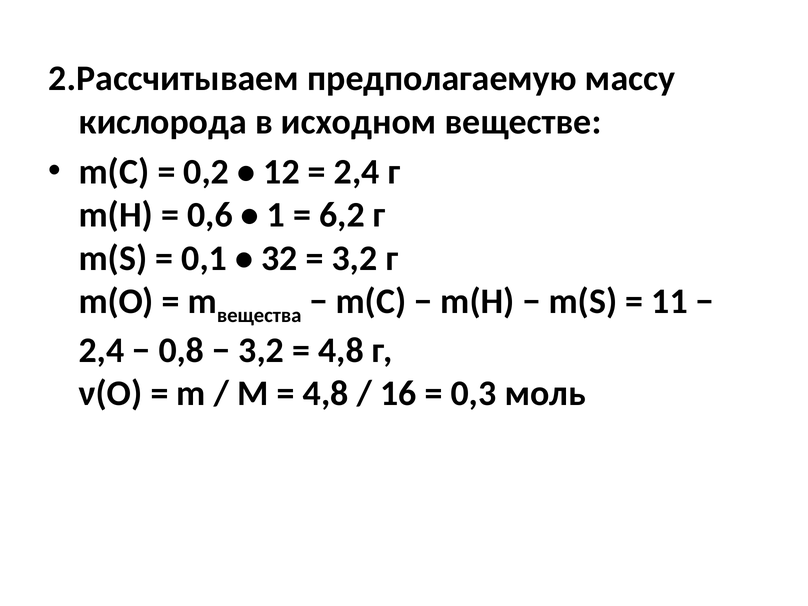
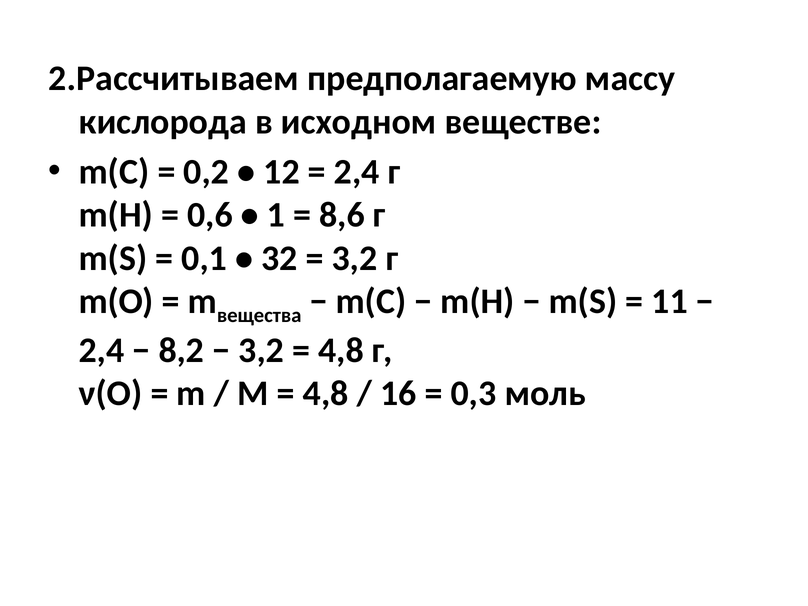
6,2: 6,2 -> 8,6
0,8: 0,8 -> 8,2
